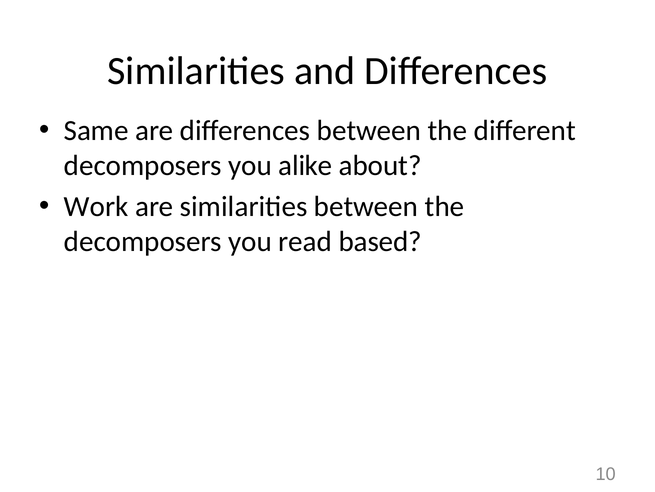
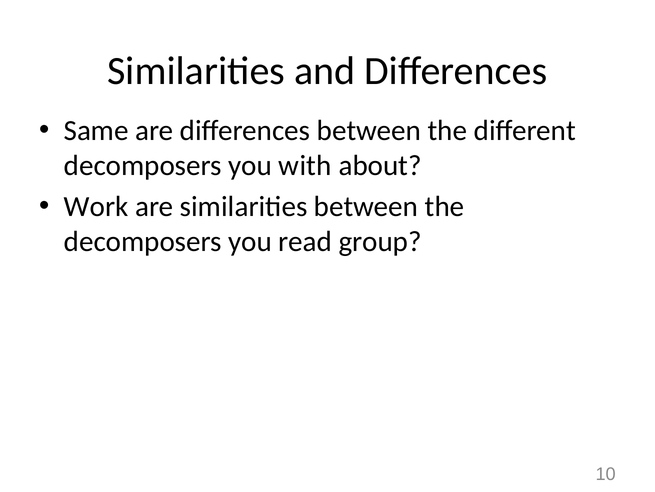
alike: alike -> with
based: based -> group
